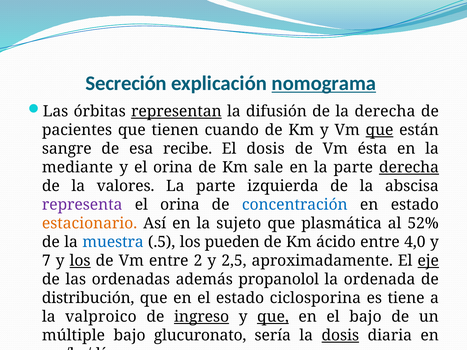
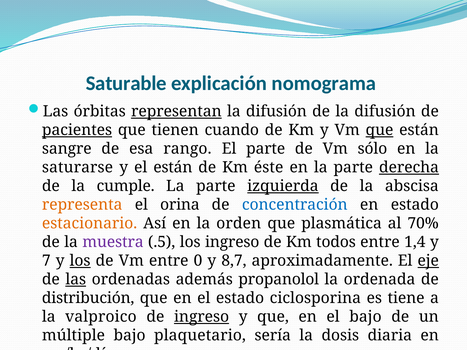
Secreción: Secreción -> Saturable
nomograma underline: present -> none
de la derecha: derecha -> difusión
pacientes underline: none -> present
recibe: recibe -> rango
El dosis: dosis -> parte
ésta: ésta -> sólo
mediante: mediante -> saturarse
y el orina: orina -> están
sale: sale -> éste
valores: valores -> cumple
izquierda underline: none -> present
representa colour: purple -> orange
sujeto: sujeto -> orden
52%: 52% -> 70%
muestra colour: blue -> purple
los pueden: pueden -> ingreso
ácido: ácido -> todos
4,0: 4,0 -> 1,4
2: 2 -> 0
2,5: 2,5 -> 8,7
las at (76, 280) underline: none -> present
que at (273, 317) underline: present -> none
glucuronato: glucuronato -> plaquetario
dosis at (340, 336) underline: present -> none
